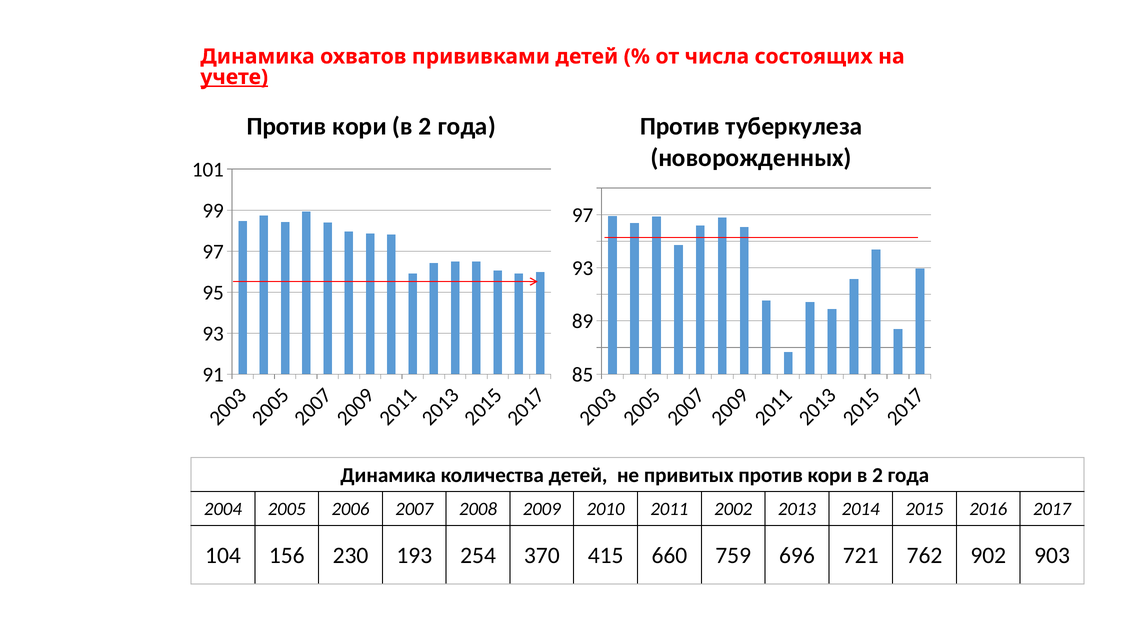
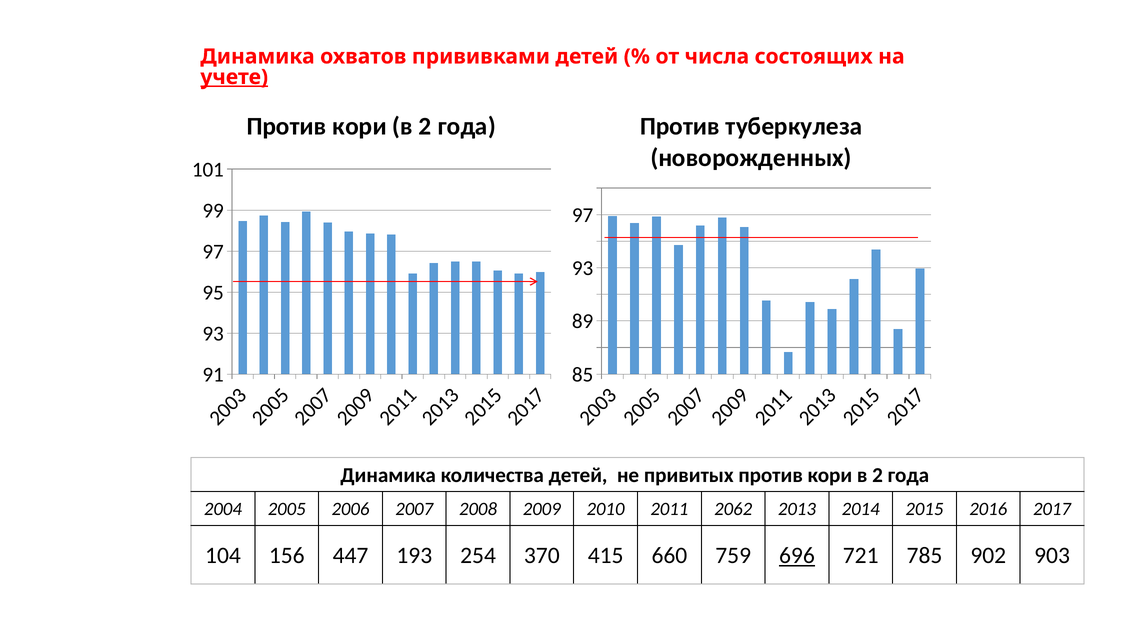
2002: 2002 -> 2062
230: 230 -> 447
696 underline: none -> present
762: 762 -> 785
